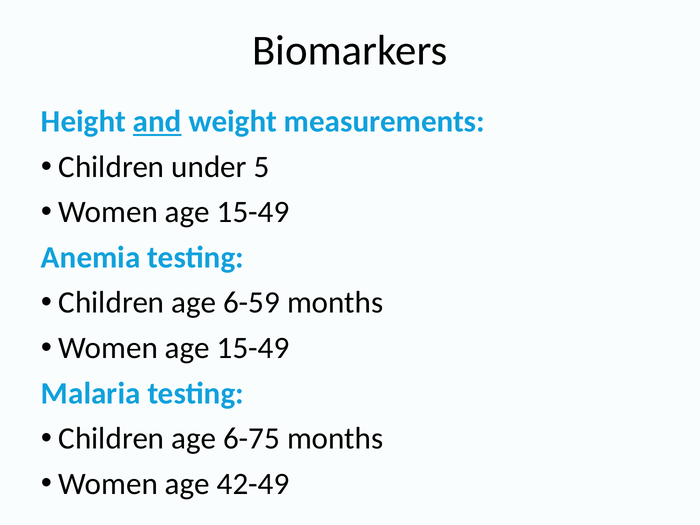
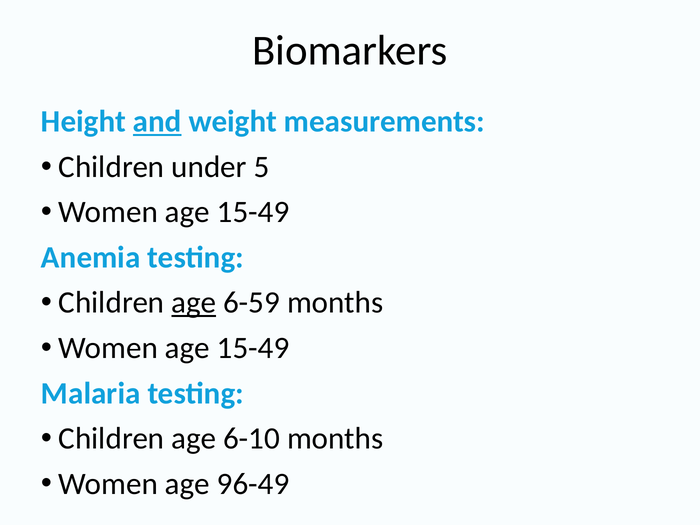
age at (194, 303) underline: none -> present
6-75: 6-75 -> 6-10
42-49: 42-49 -> 96-49
